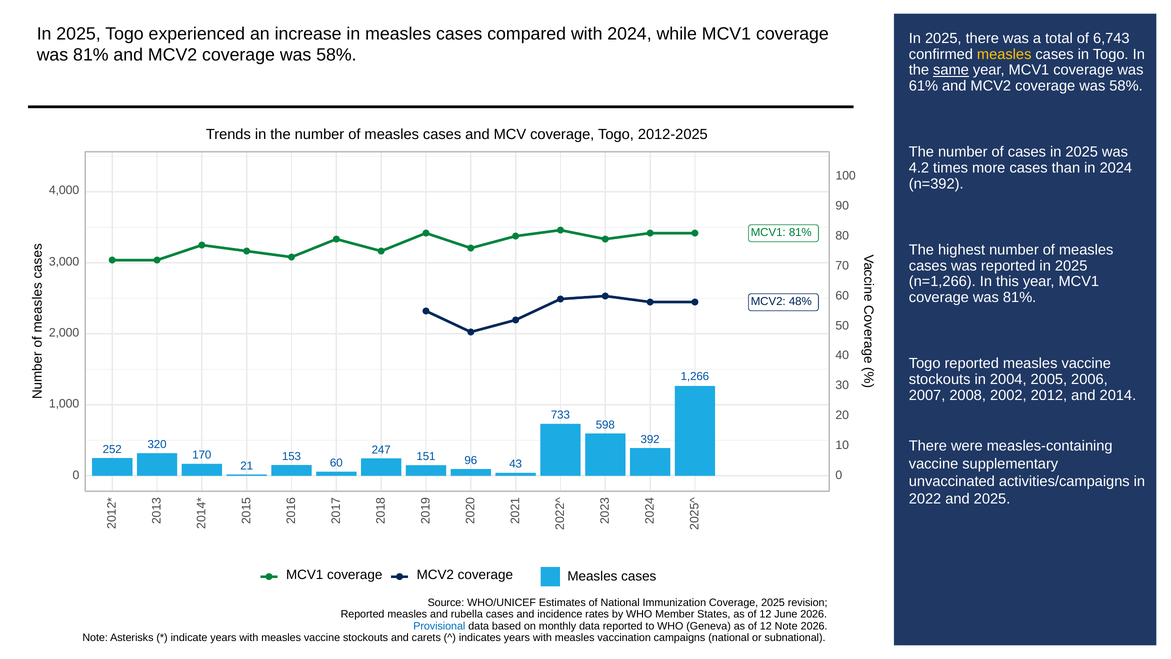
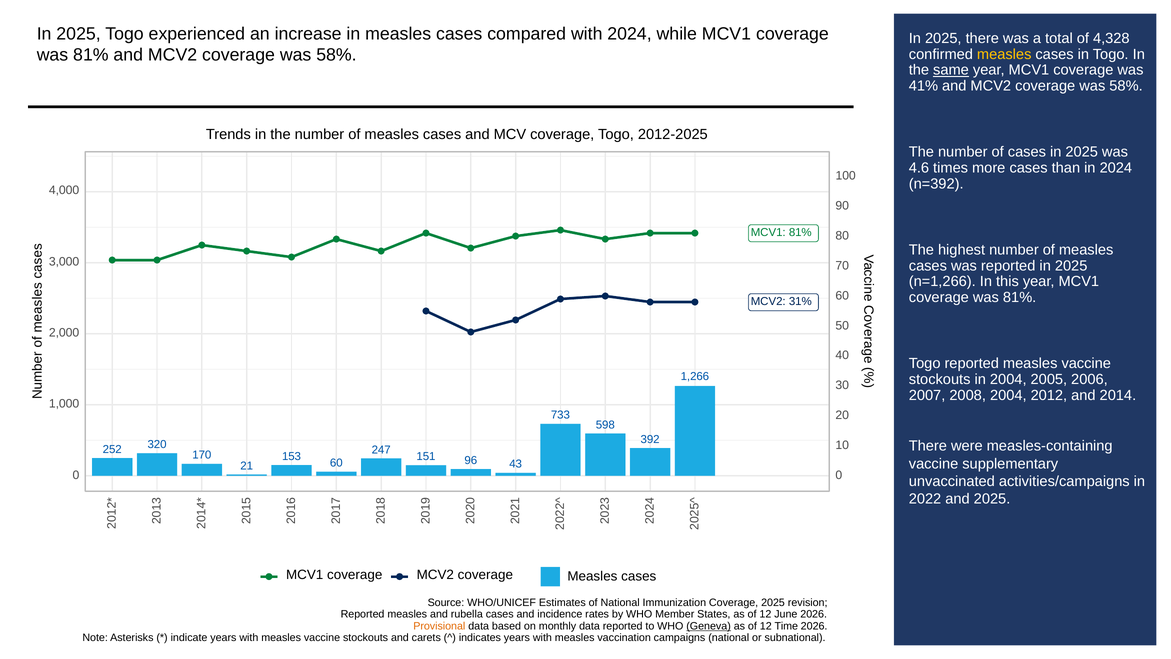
6,743: 6,743 -> 4,328
61%: 61% -> 41%
4.2: 4.2 -> 4.6
48%: 48% -> 31%
2008 2002: 2002 -> 2004
Provisional colour: blue -> orange
Geneva underline: none -> present
12 Note: Note -> Time
